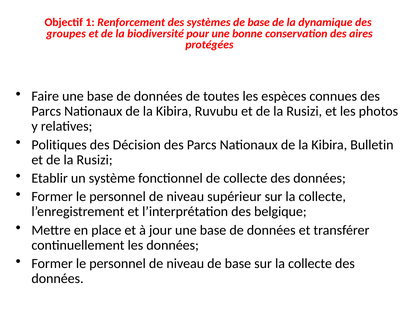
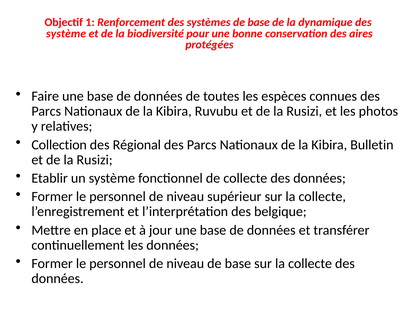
groupes at (66, 34): groupes -> système
Politiques: Politiques -> Collection
Décision: Décision -> Régional
